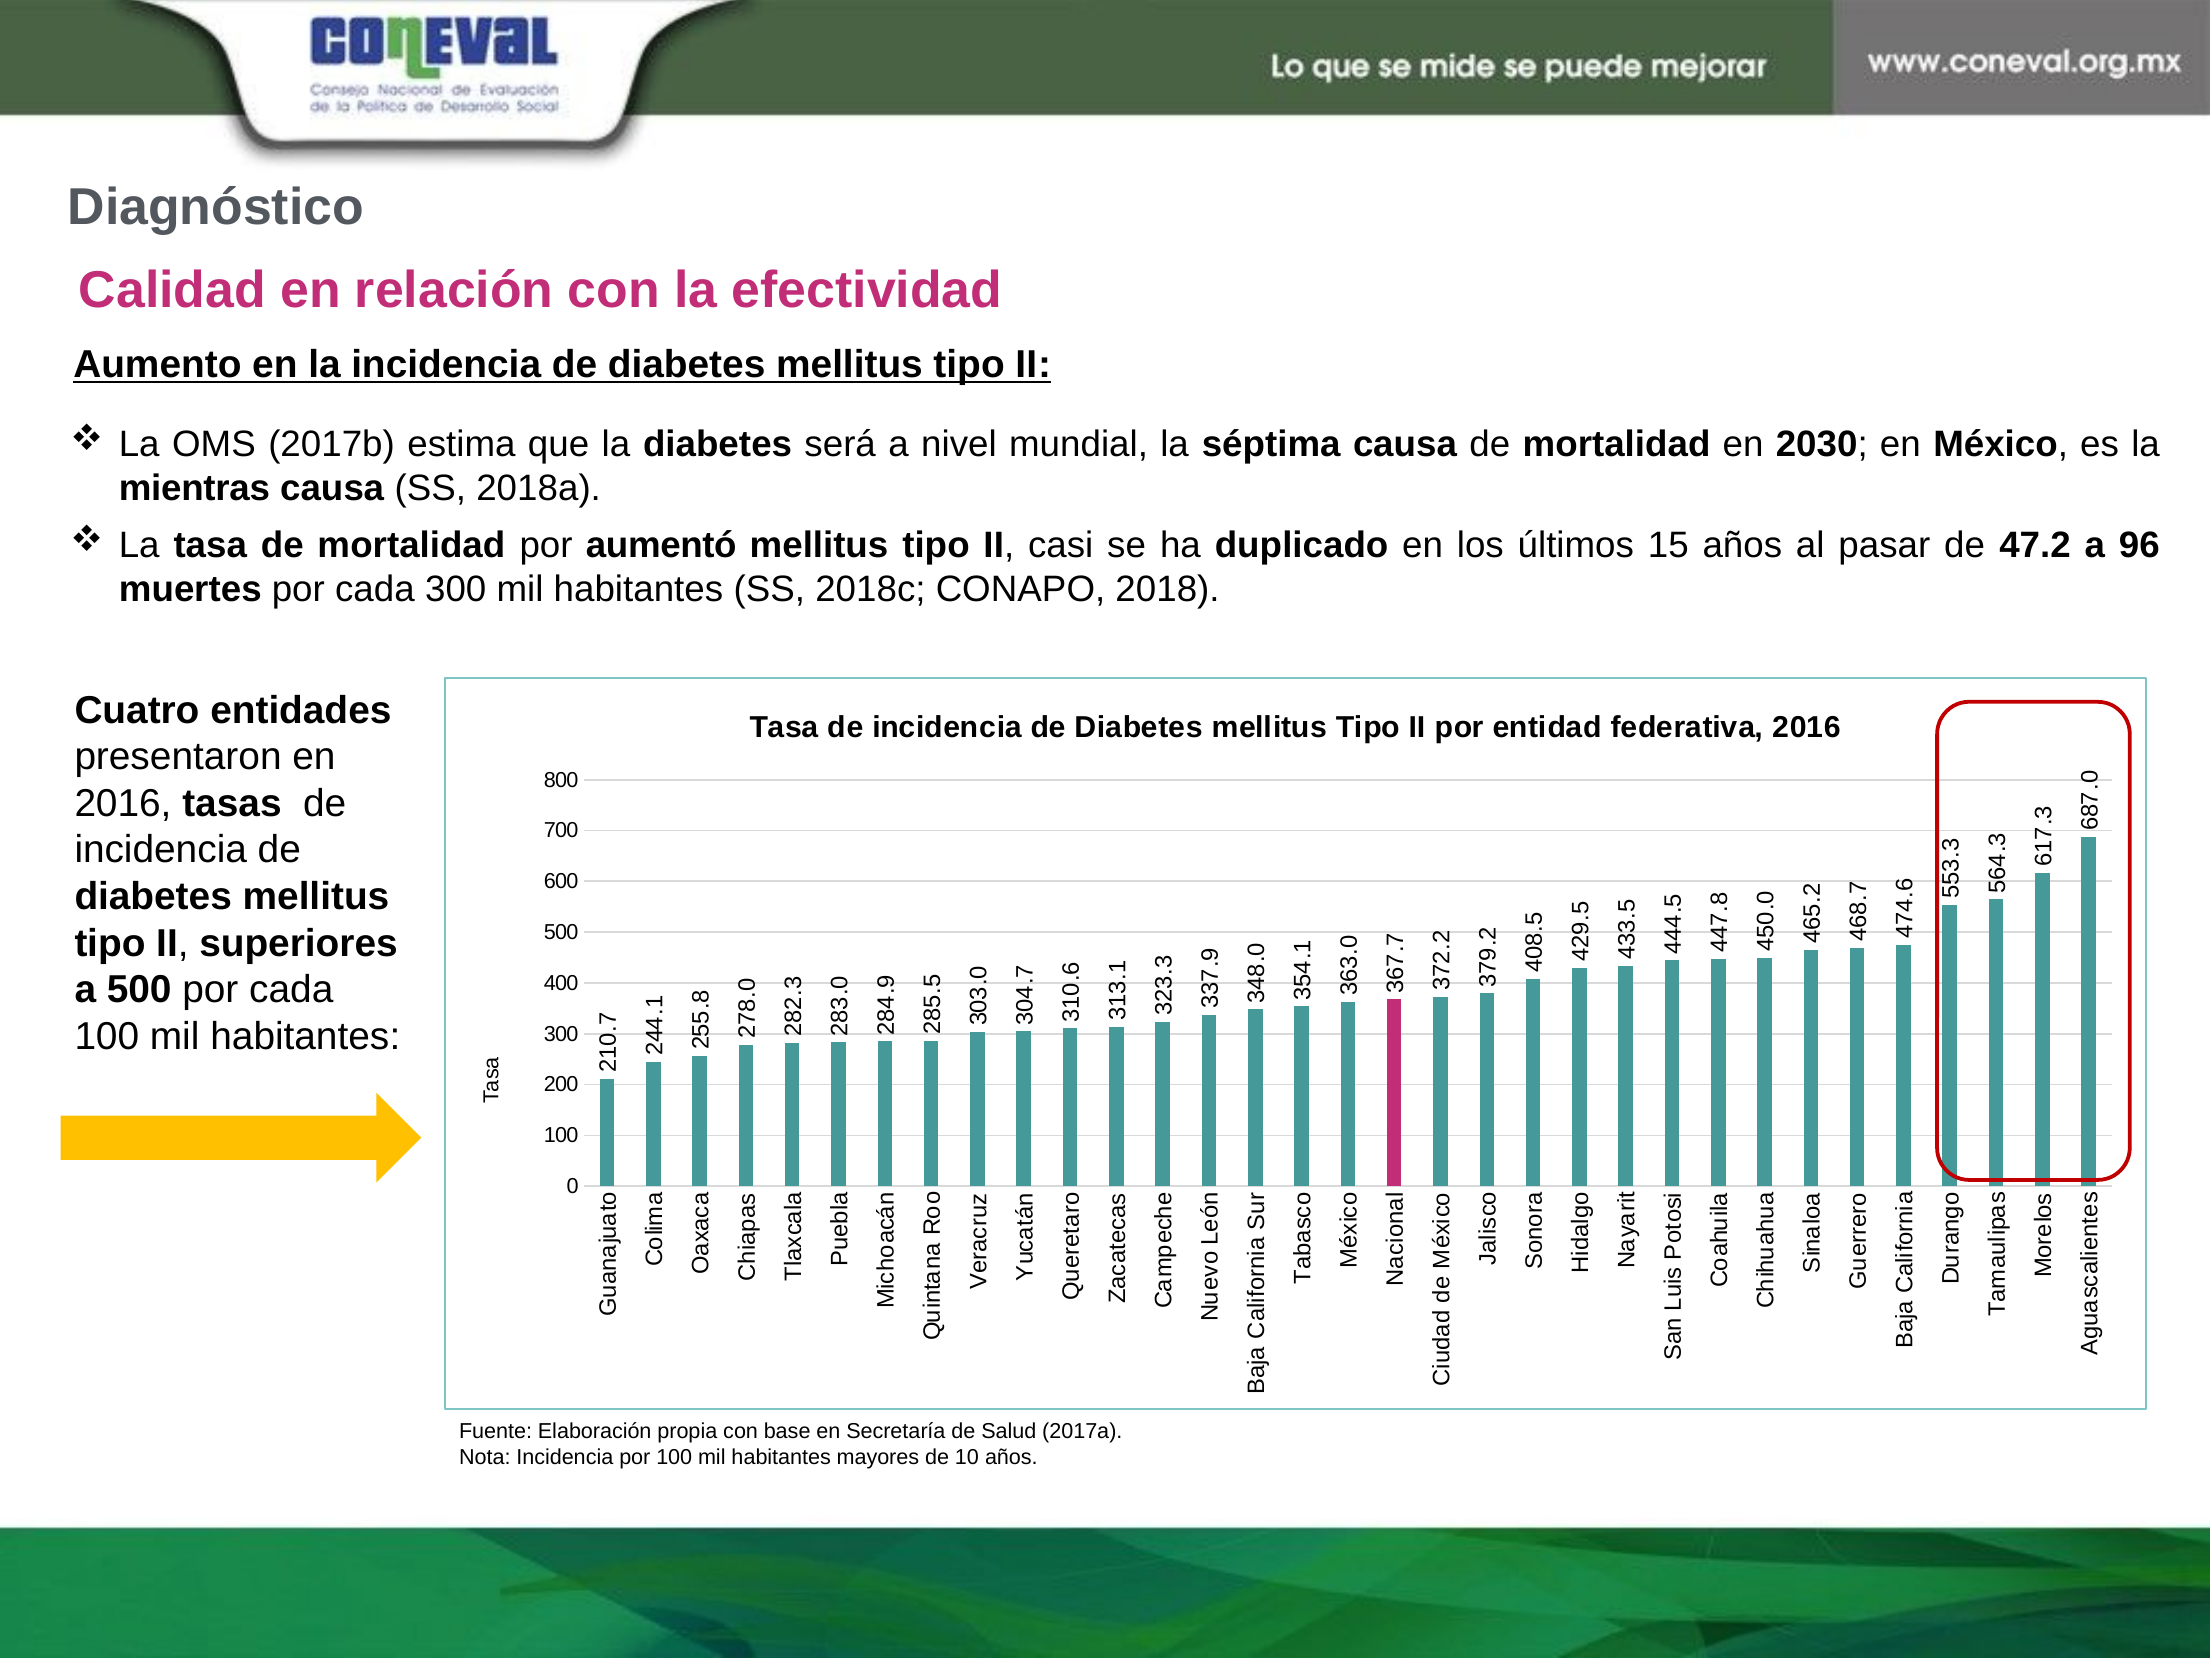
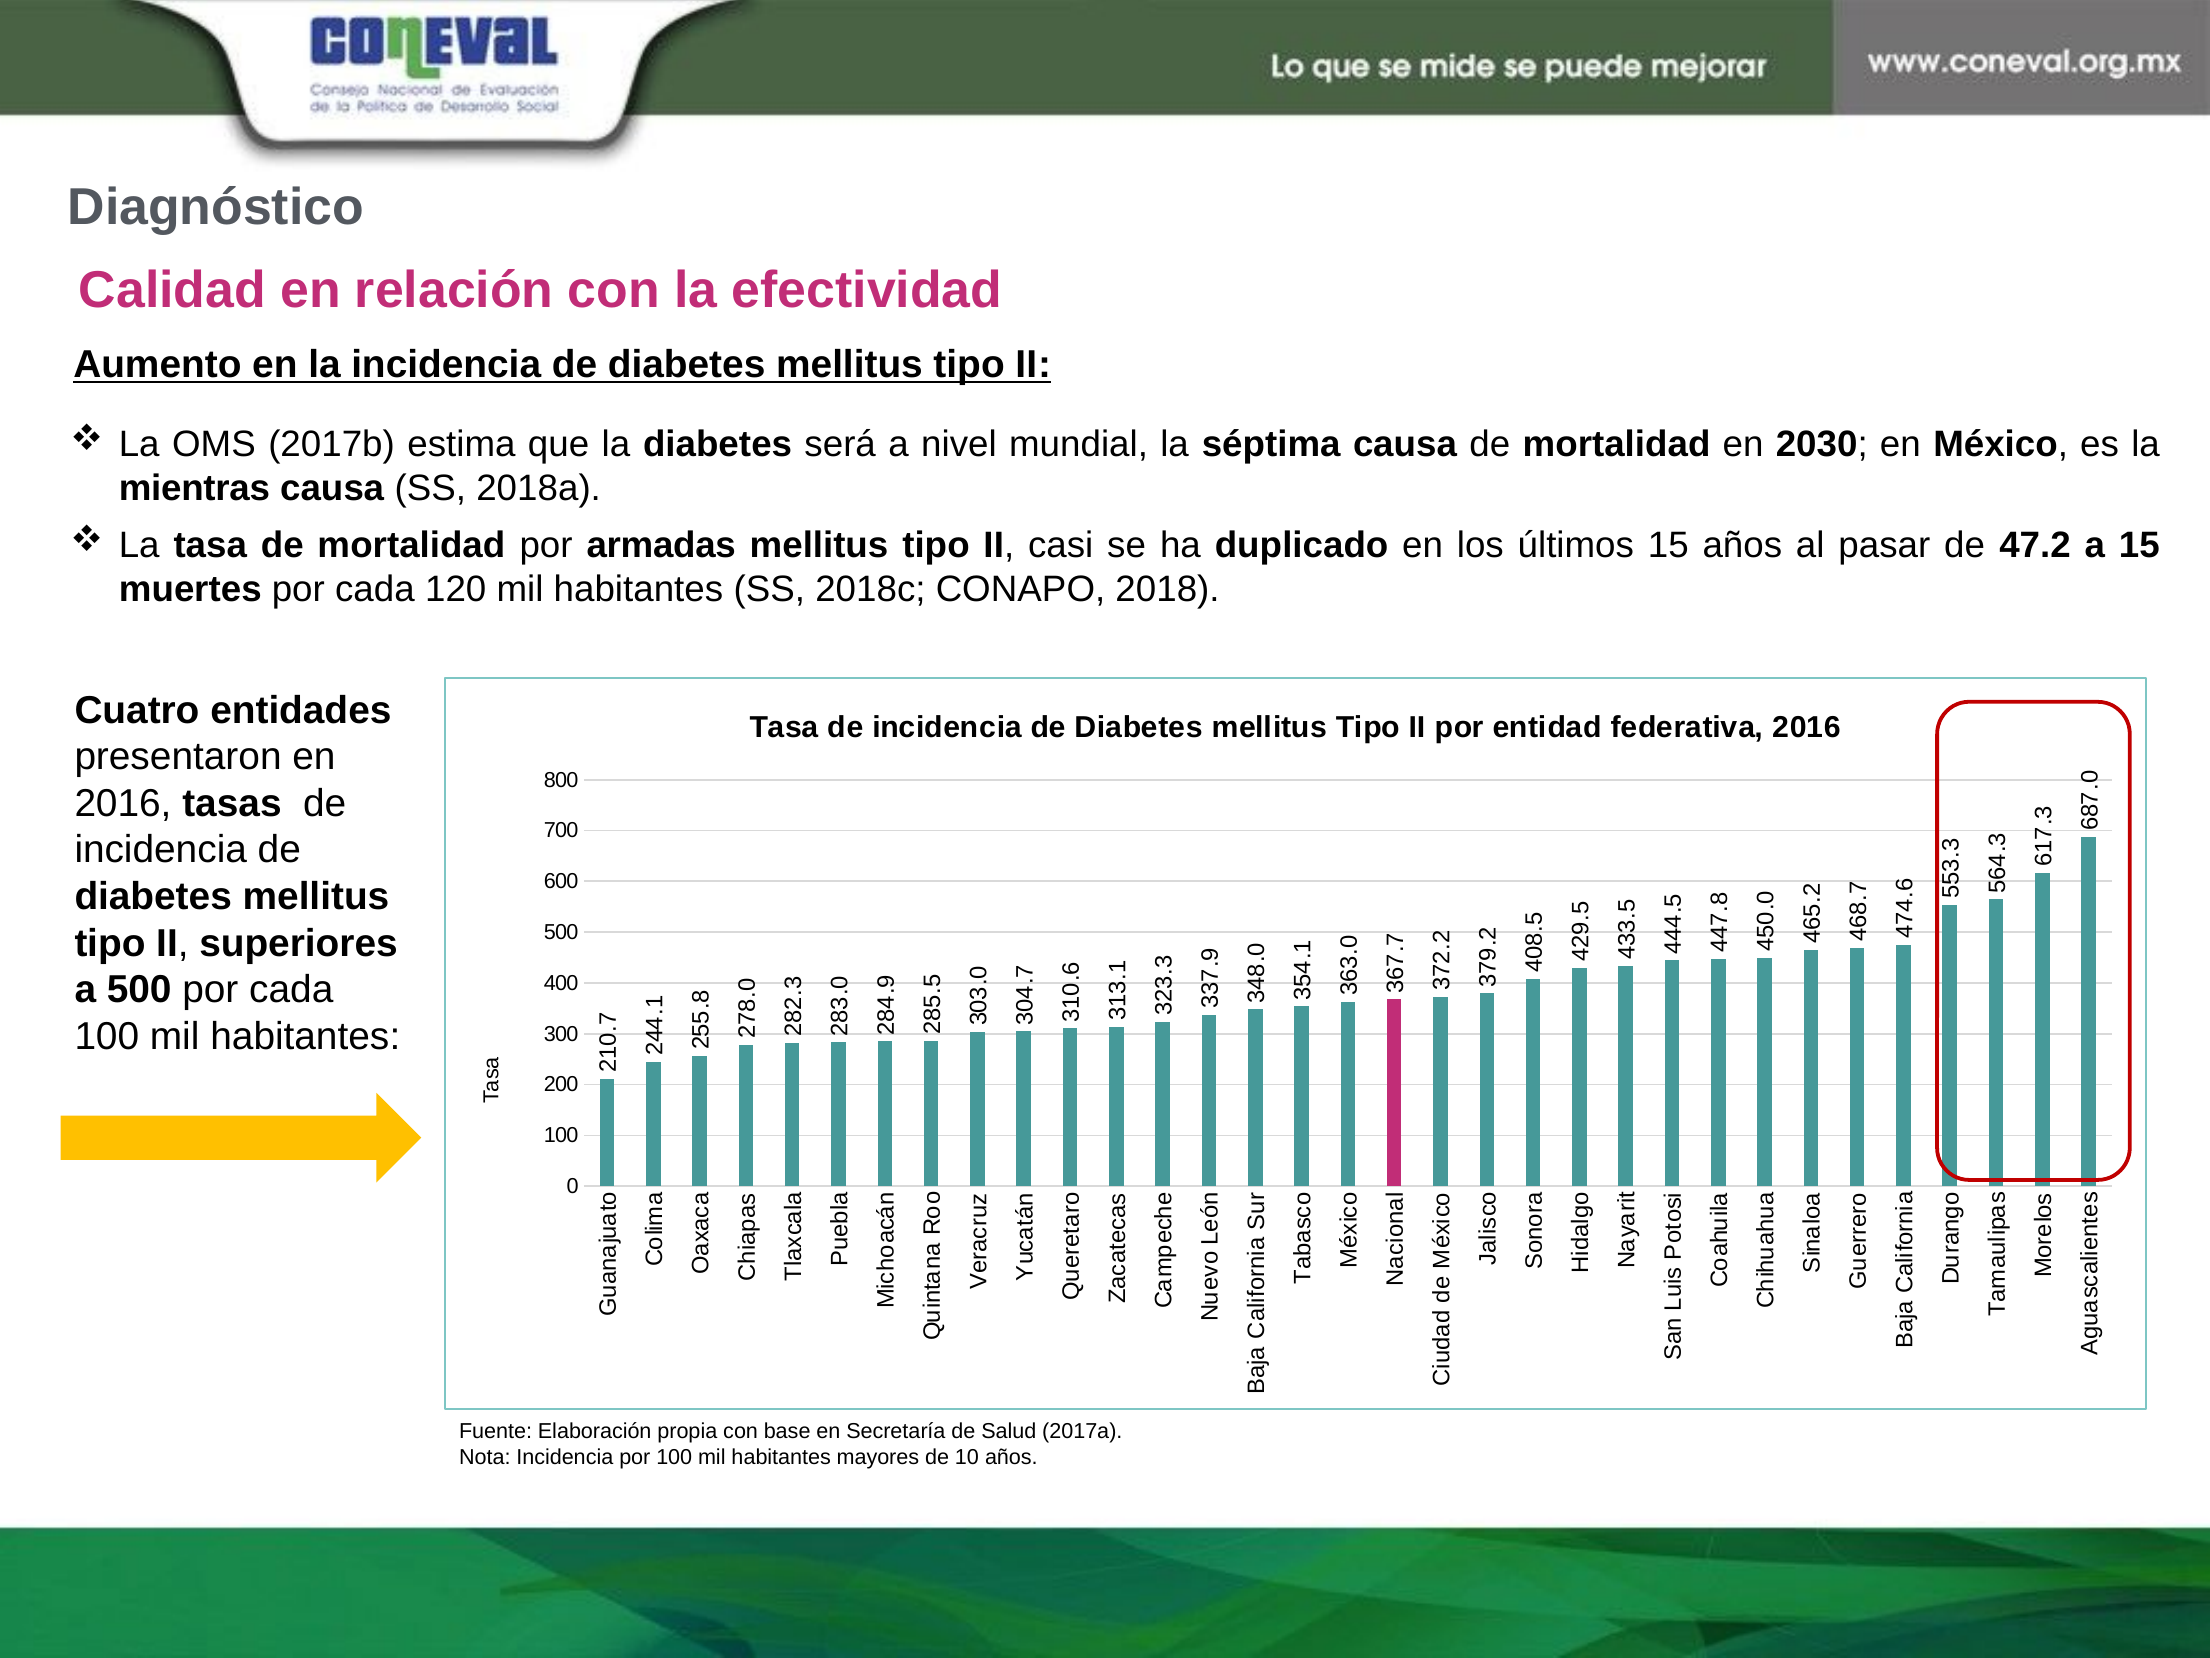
aumentó: aumentó -> armadas
a 96: 96 -> 15
cada 300: 300 -> 120
